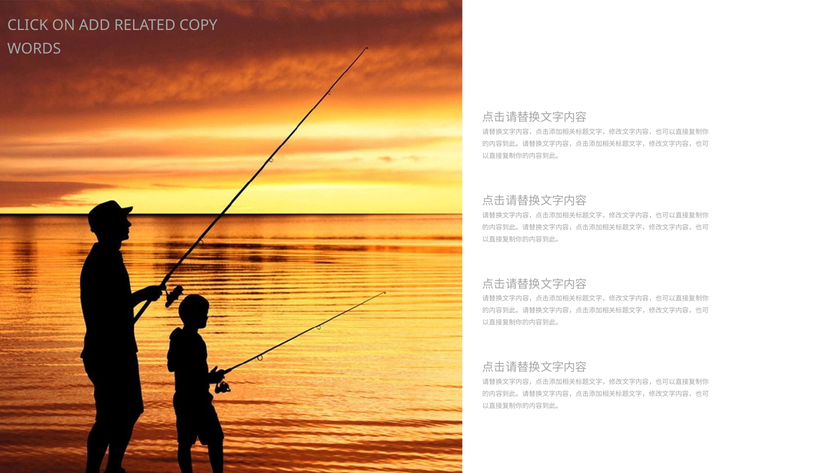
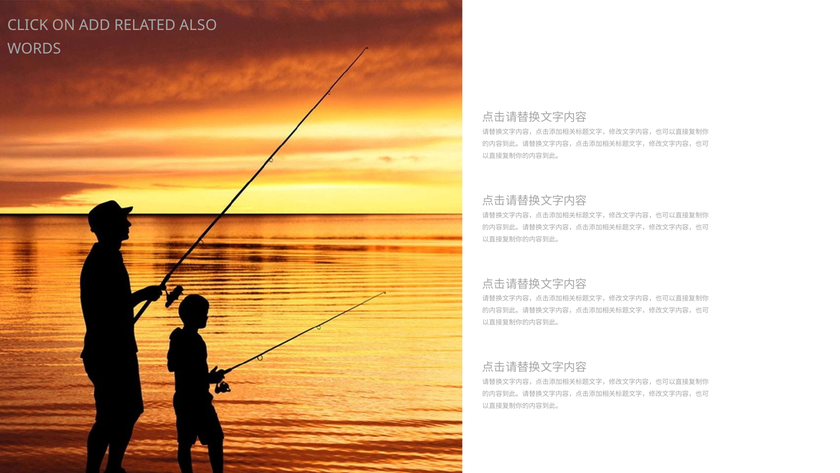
COPY: COPY -> ALSO
